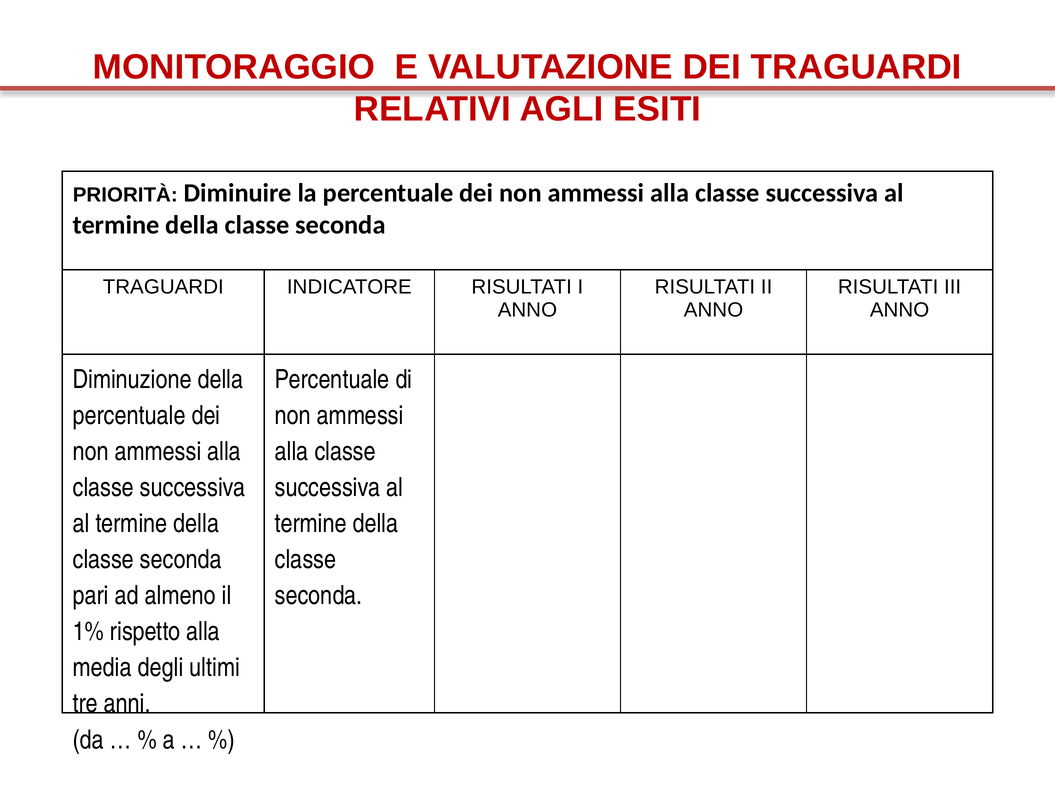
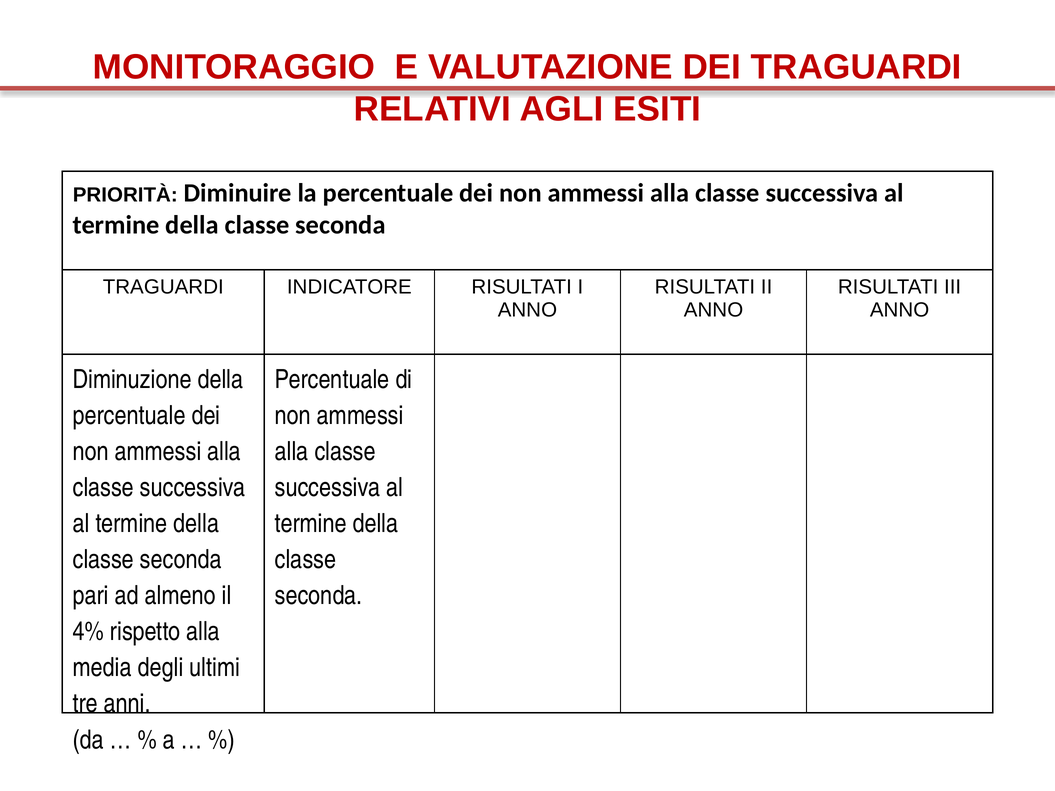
1%: 1% -> 4%
